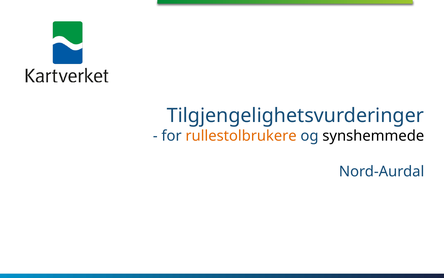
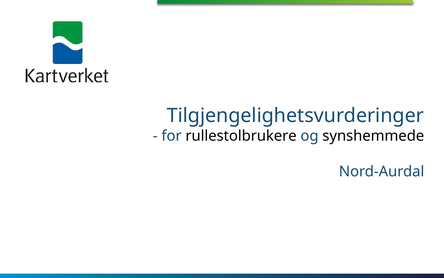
rullestolbrukere colour: orange -> black
